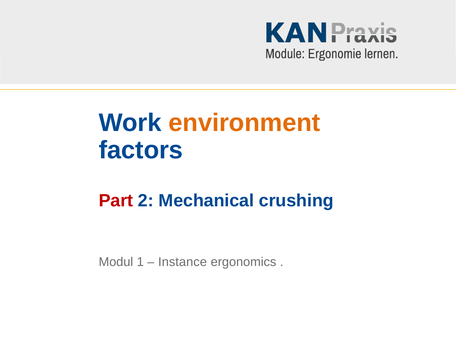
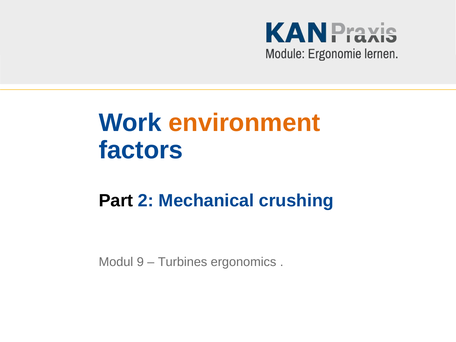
Part colour: red -> black
1: 1 -> 9
Instance: Instance -> Turbines
